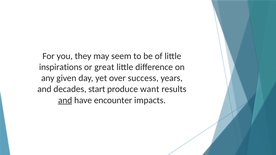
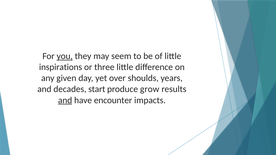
you underline: none -> present
great: great -> three
success: success -> shoulds
want: want -> grow
